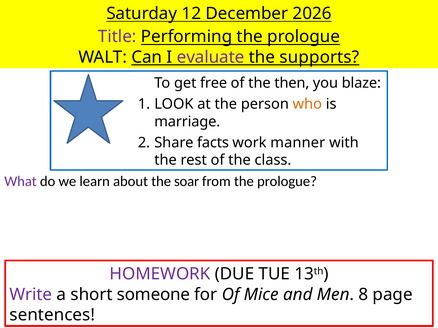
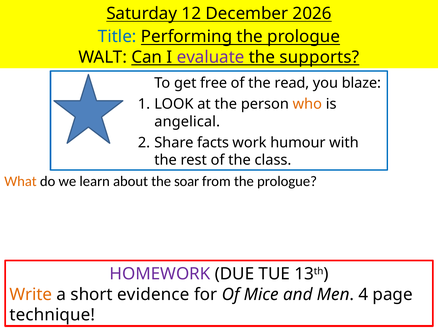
Title colour: purple -> blue
then: then -> read
marriage: marriage -> angelical
manner: manner -> humour
What colour: purple -> orange
Write colour: purple -> orange
someone: someone -> evidence
8: 8 -> 4
sentences: sentences -> technique
